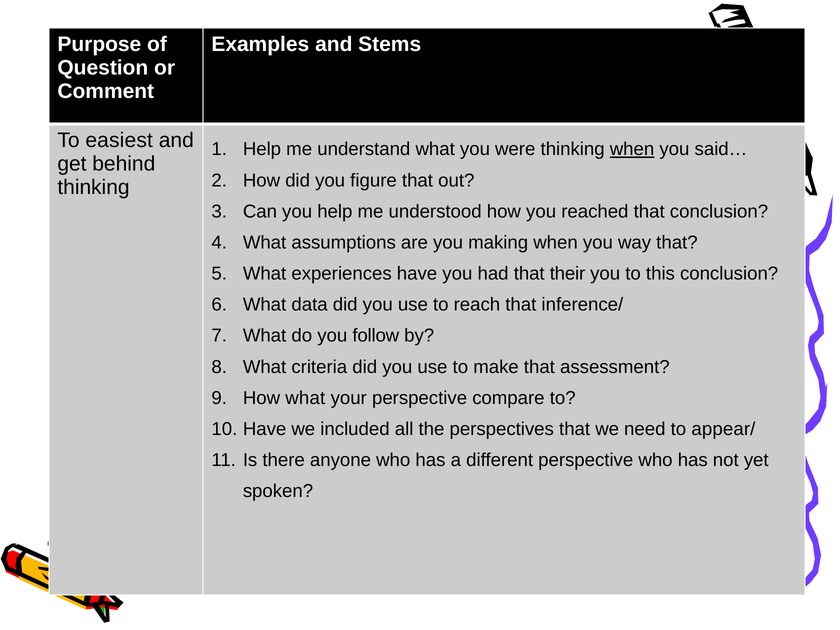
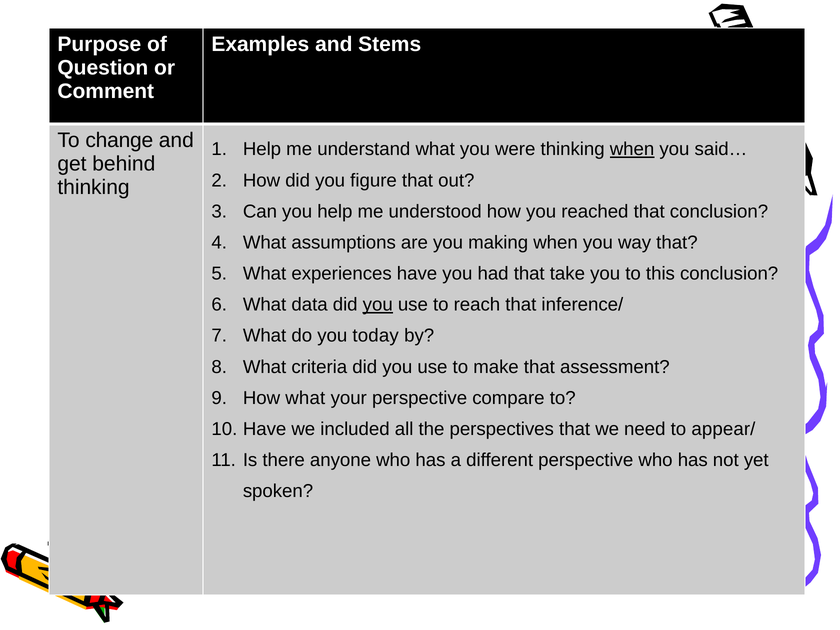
easiest: easiest -> change
their: their -> take
you at (378, 305) underline: none -> present
follow: follow -> today
